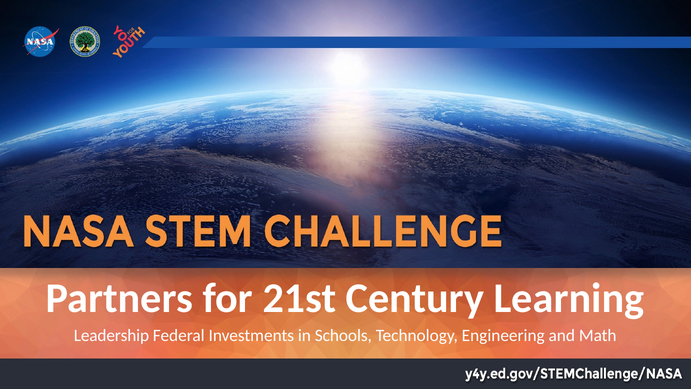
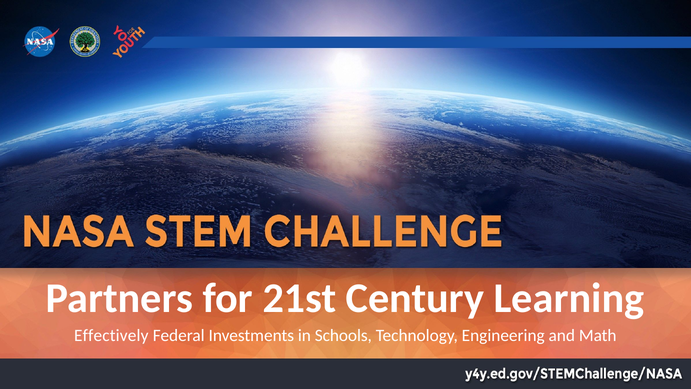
Leadership: Leadership -> Effectively
